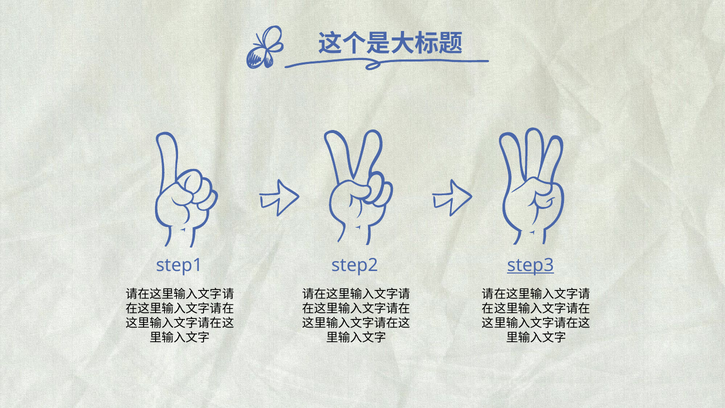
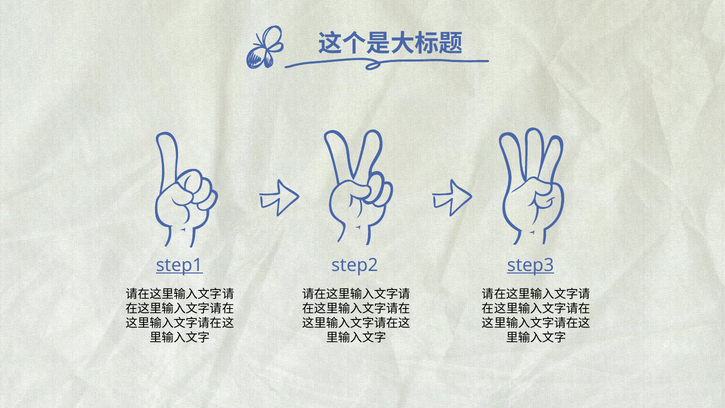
step1 underline: none -> present
